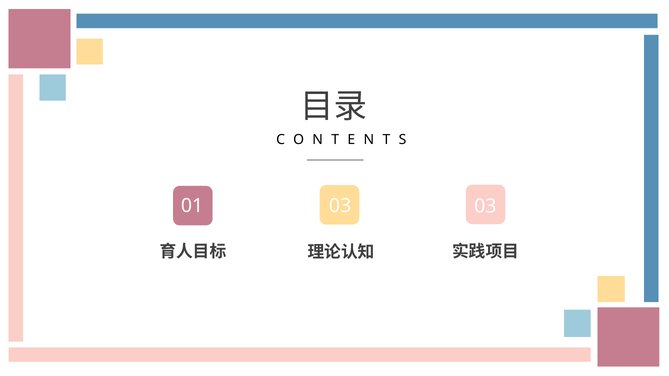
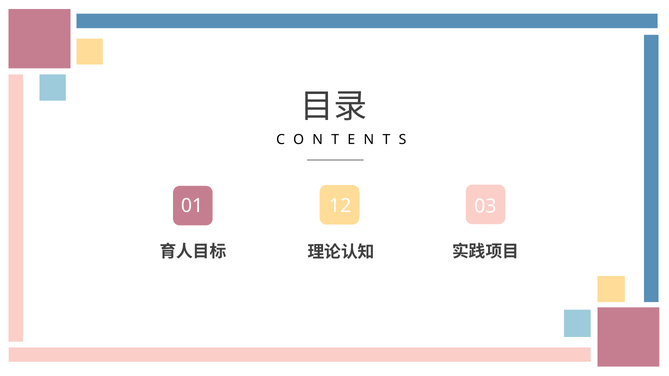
01 03: 03 -> 12
